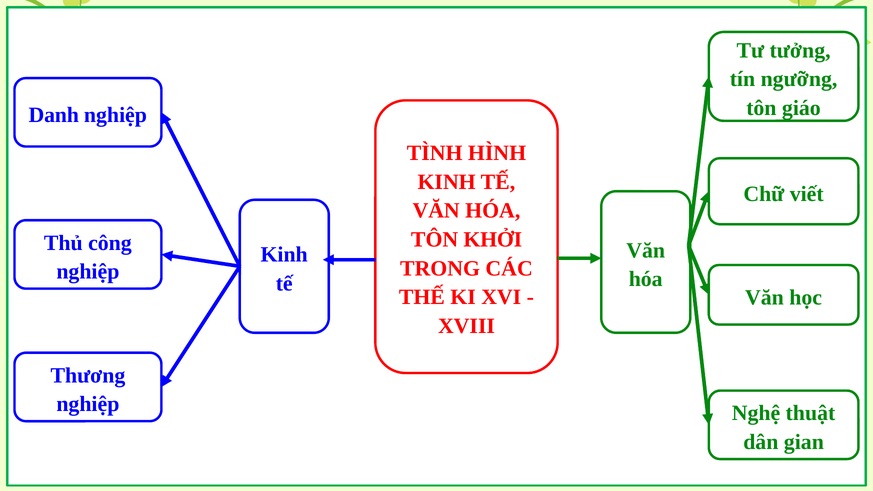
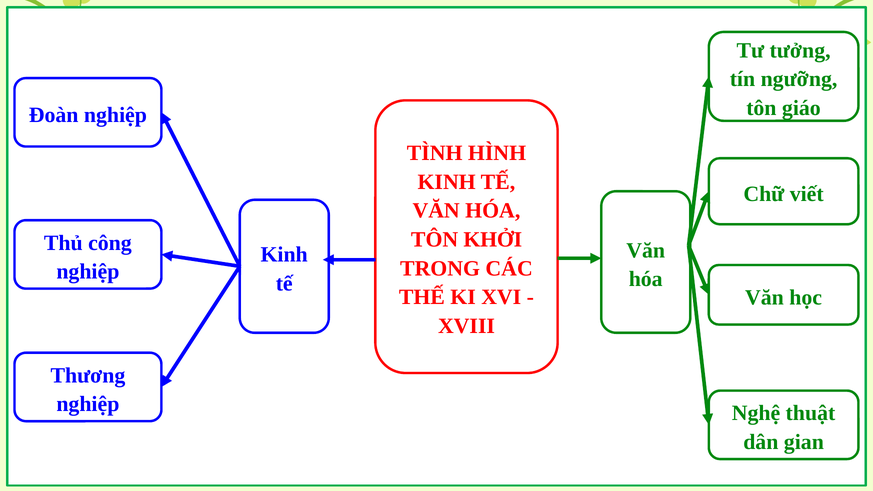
Danh: Danh -> Đoàn
